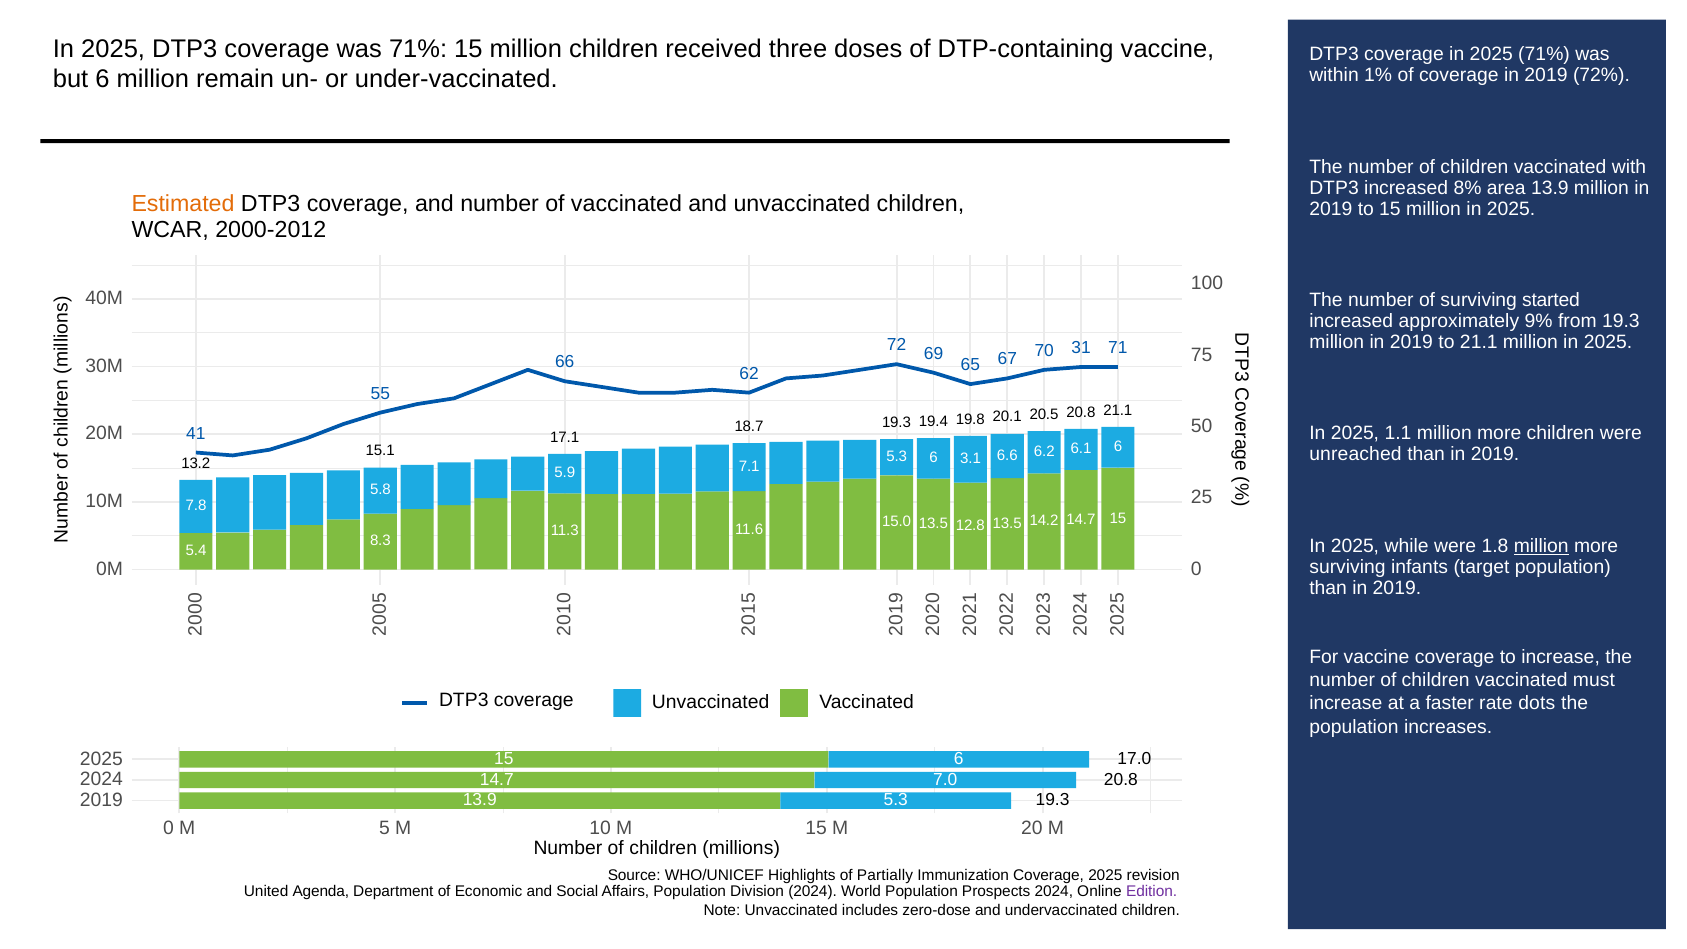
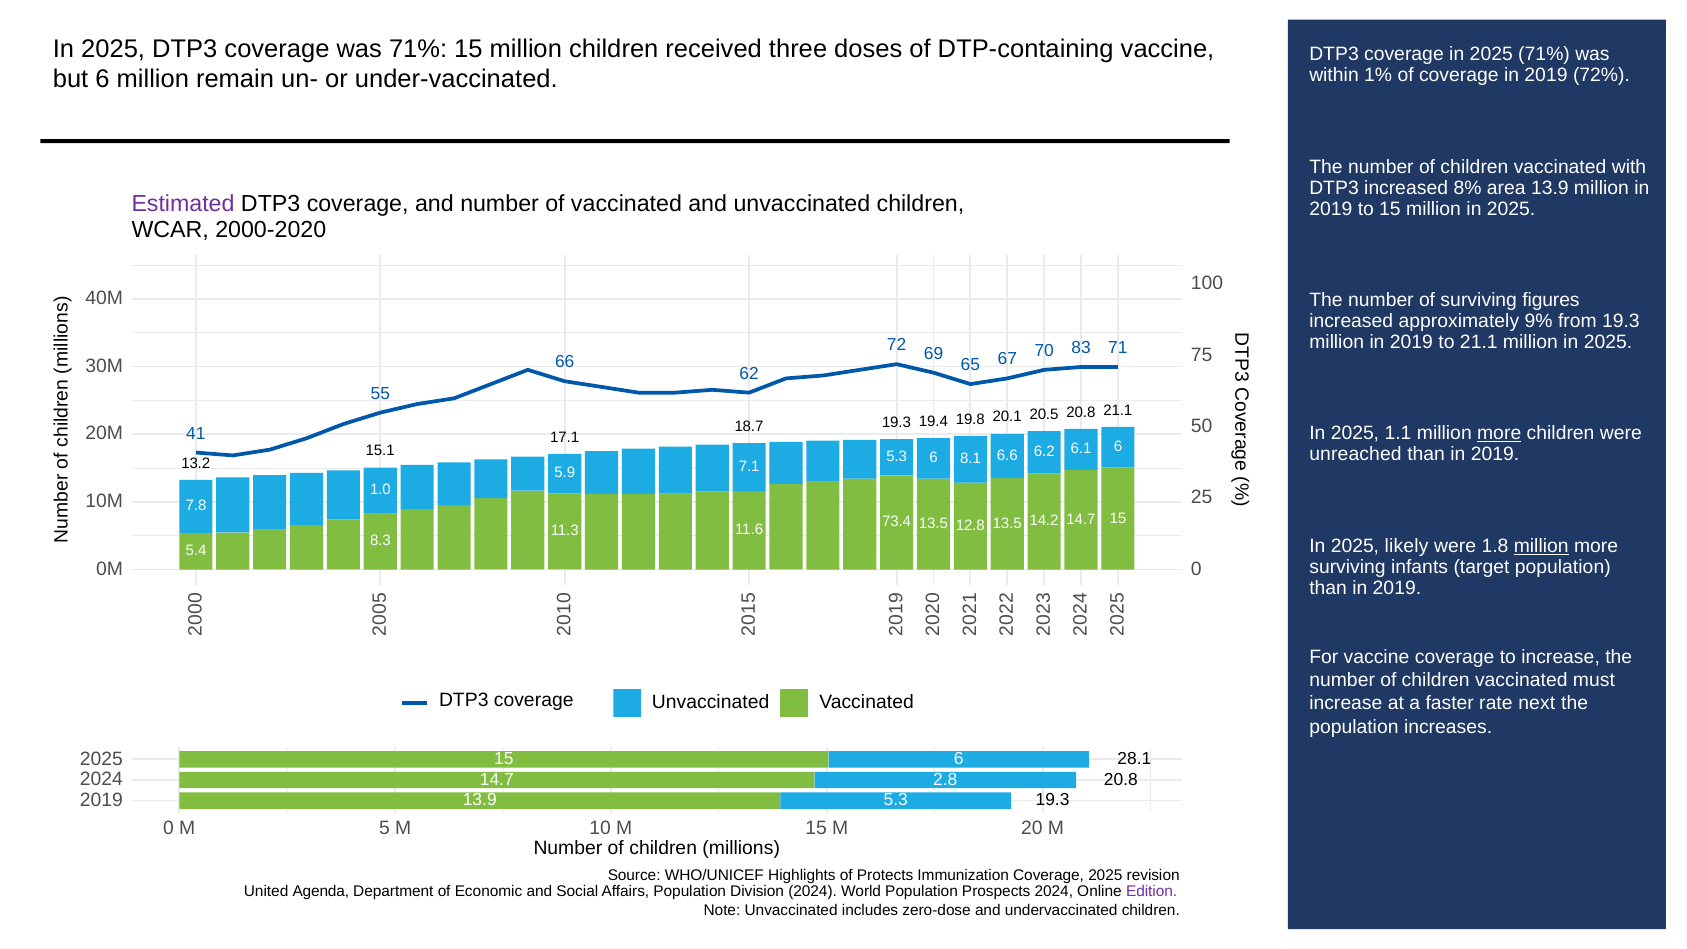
Estimated colour: orange -> purple
2000-2012: 2000-2012 -> 2000-2020
started: started -> figures
31: 31 -> 83
more at (1499, 434) underline: none -> present
3.1: 3.1 -> 8.1
5.8: 5.8 -> 1.0
15.0: 15.0 -> 73.4
while: while -> likely
dots: dots -> next
17.0: 17.0 -> 28.1
7.0: 7.0 -> 2.8
Partially: Partially -> Protects
